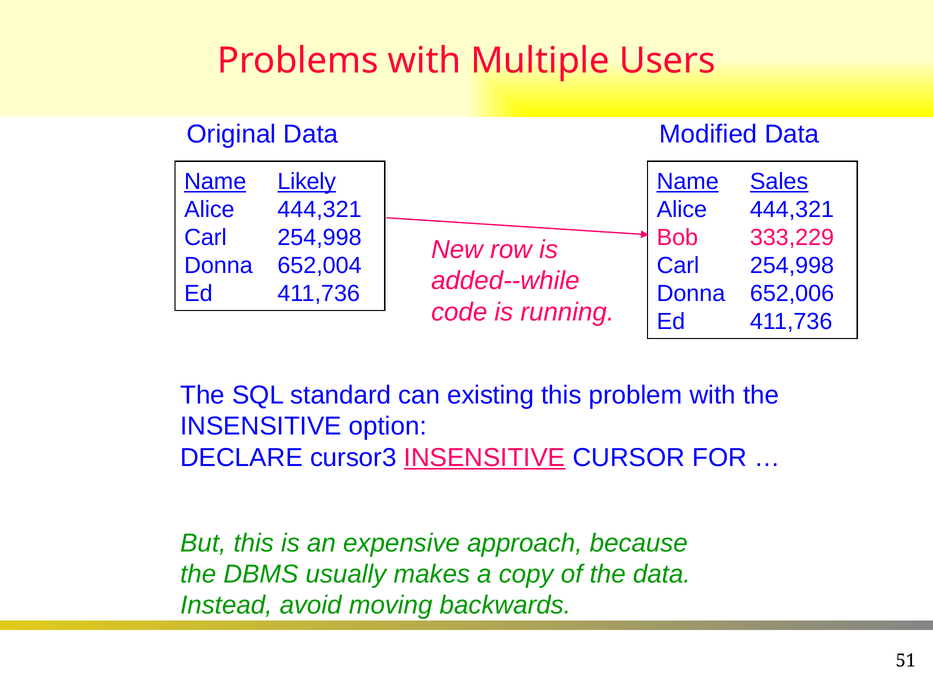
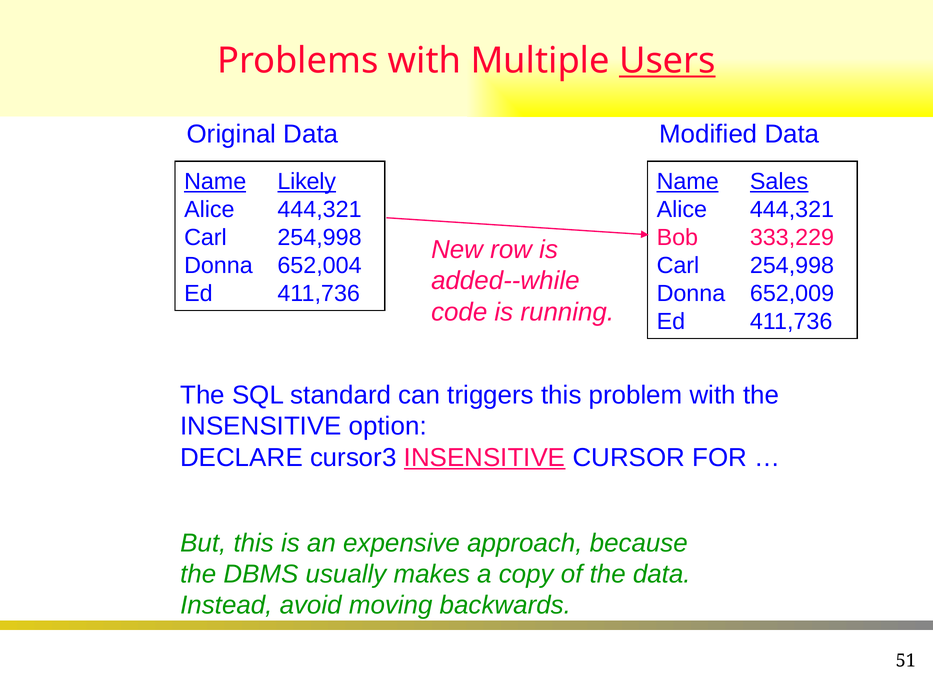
Users underline: none -> present
652,006: 652,006 -> 652,009
existing: existing -> triggers
